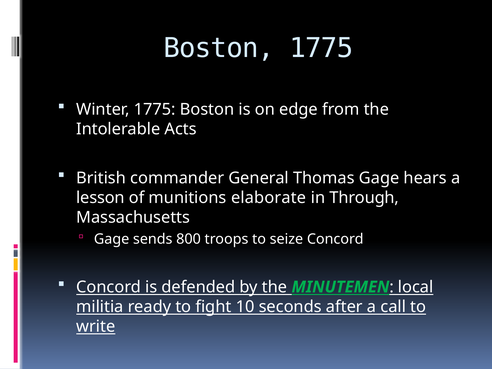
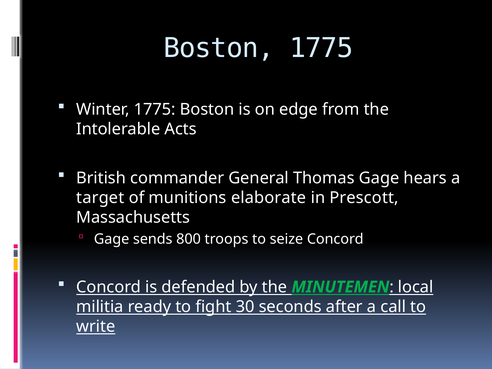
lesson: lesson -> target
Through: Through -> Prescott
10: 10 -> 30
